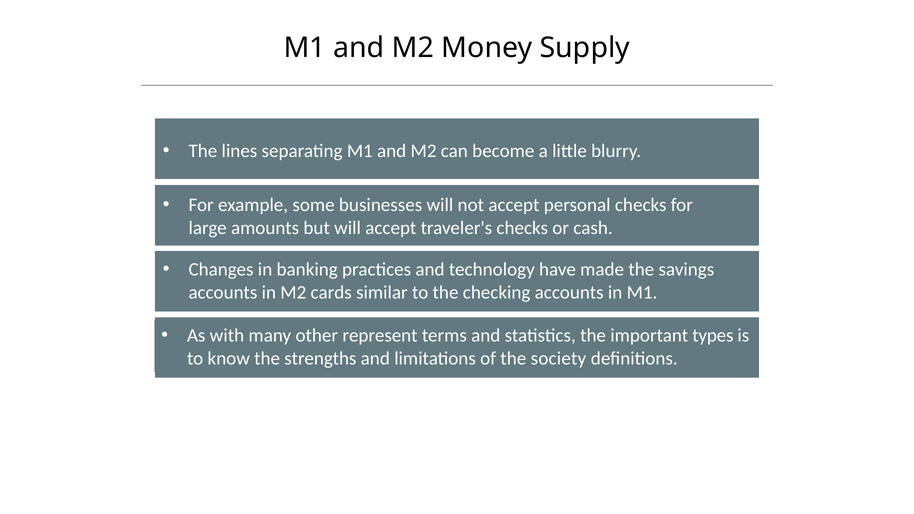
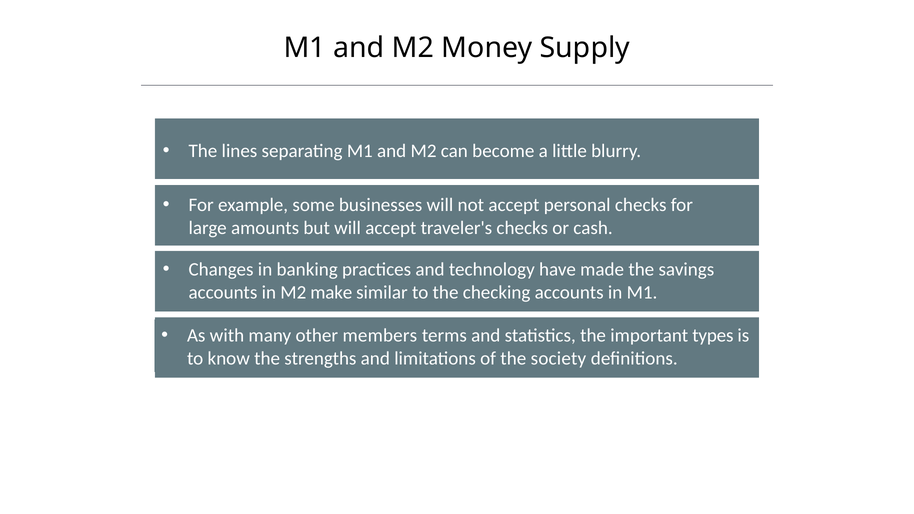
cards: cards -> make
represent: represent -> members
